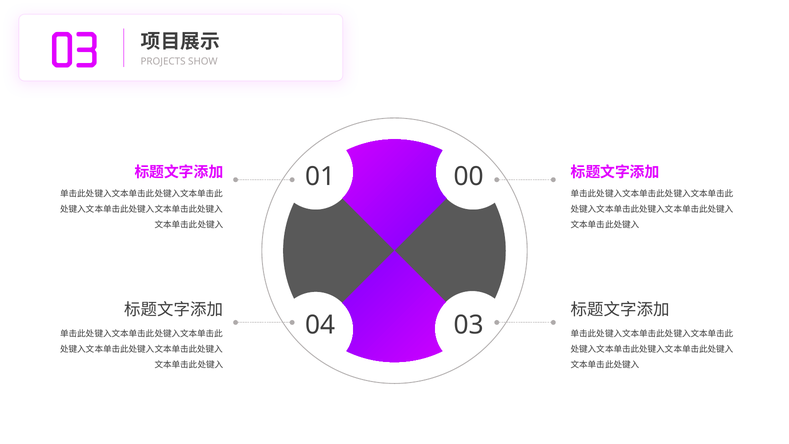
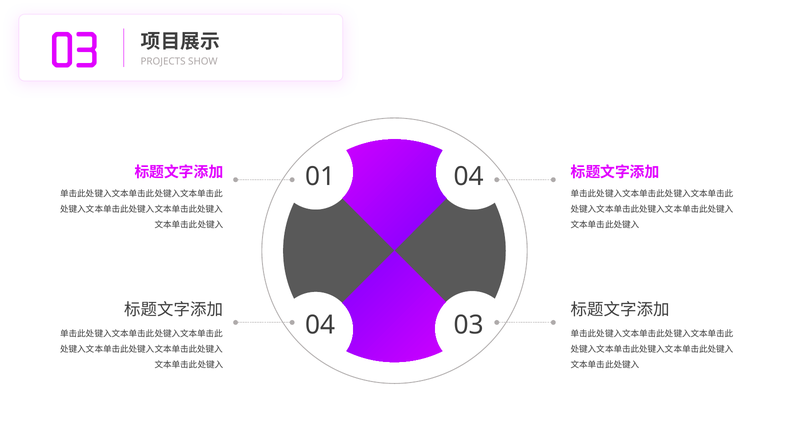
01 00: 00 -> 04
